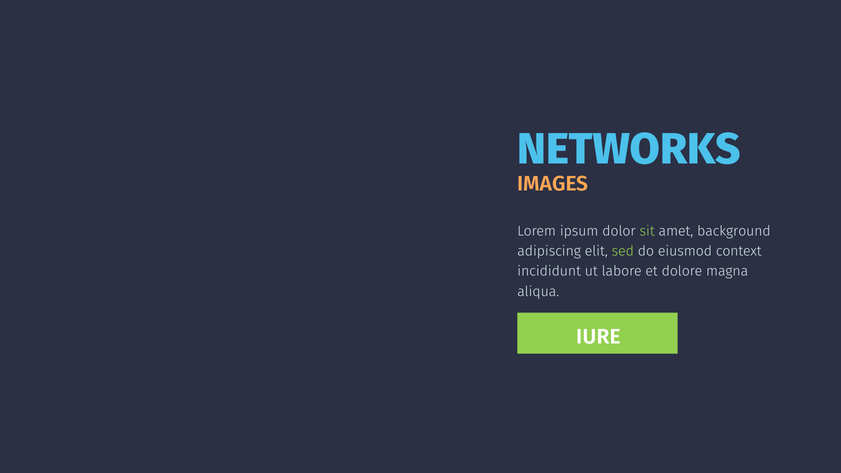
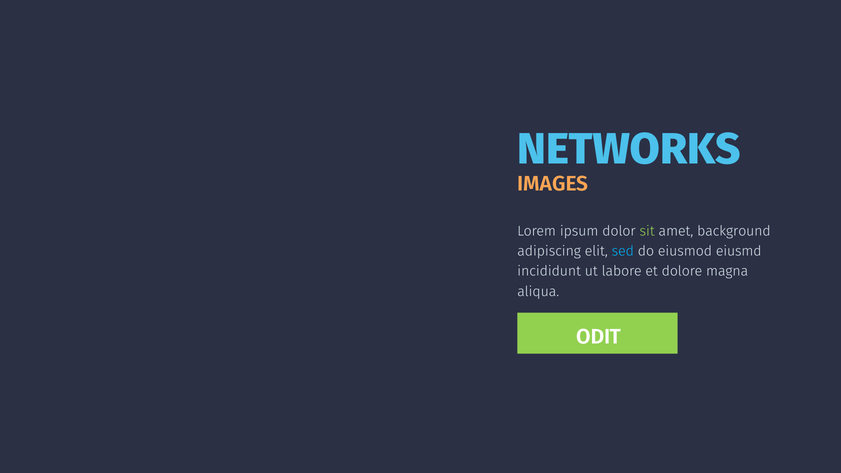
sed colour: light green -> light blue
context: context -> eiusmd
IURE: IURE -> ODIT
